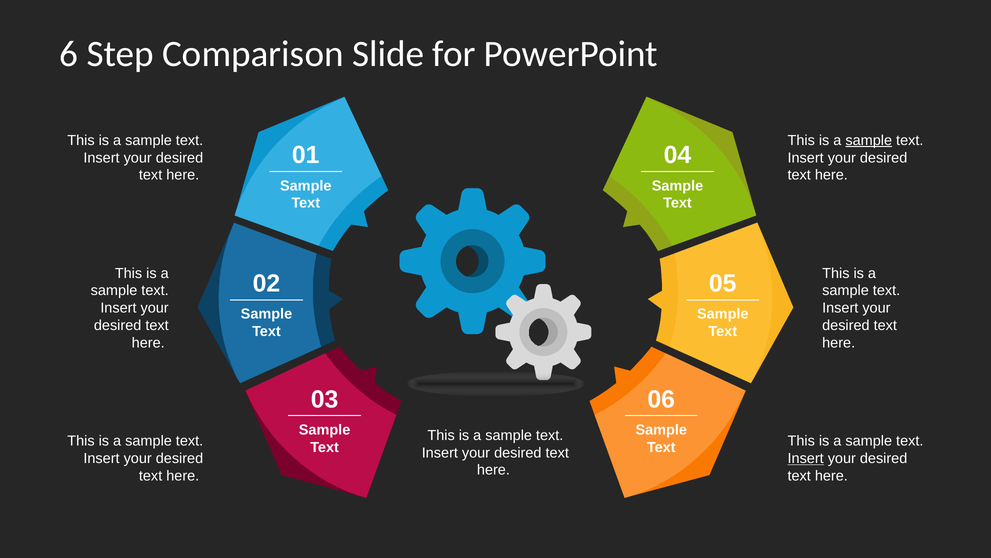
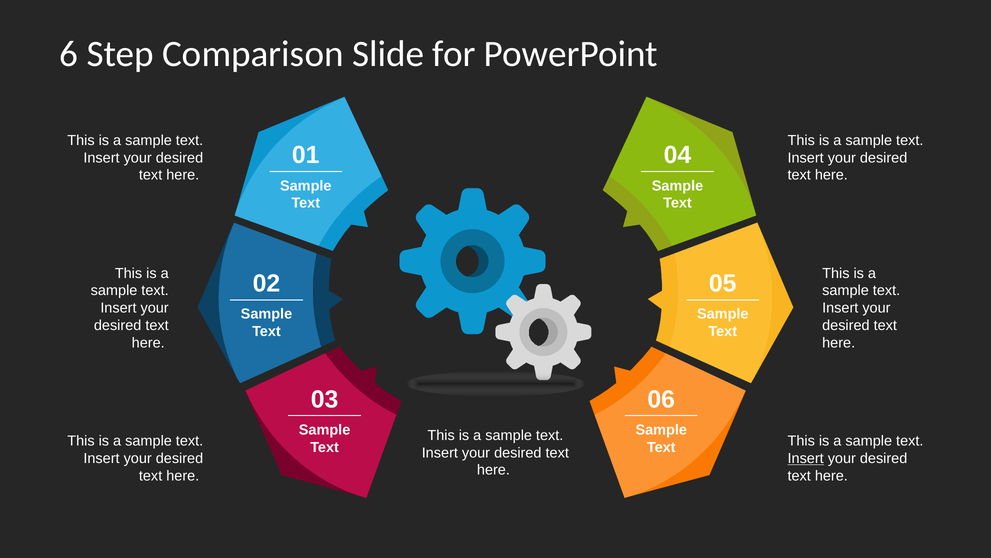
sample at (869, 140) underline: present -> none
